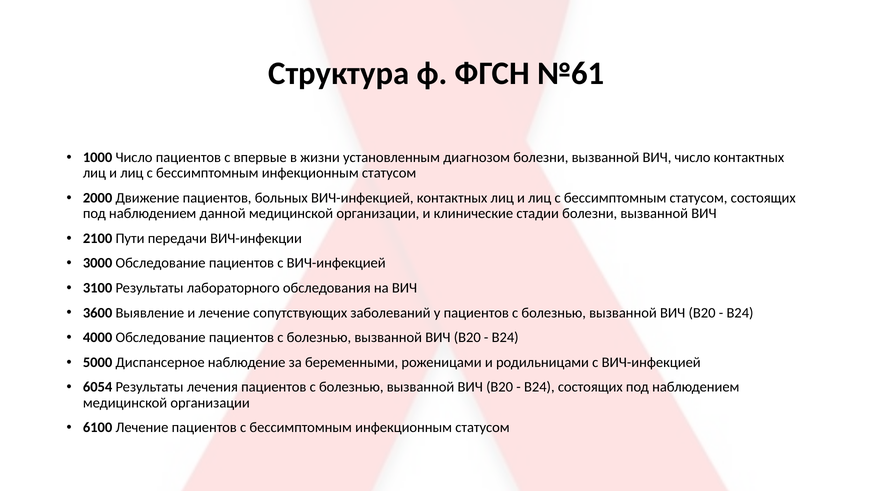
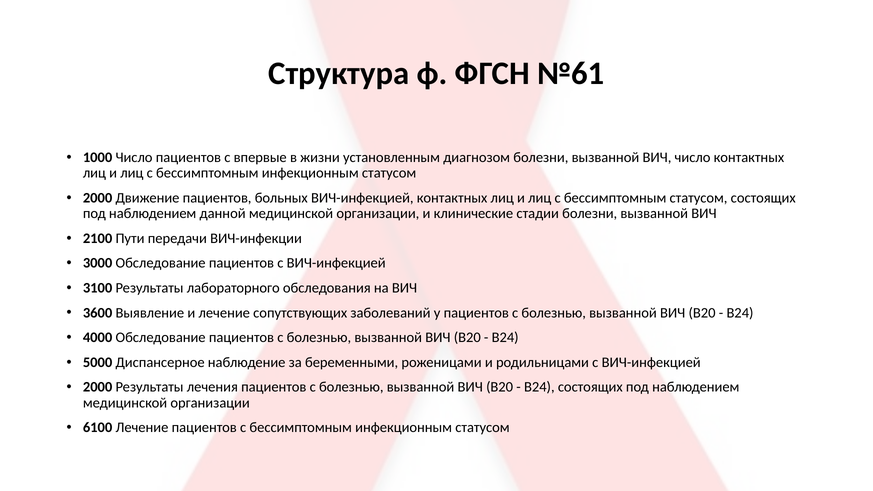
6054 at (98, 387): 6054 -> 2000
